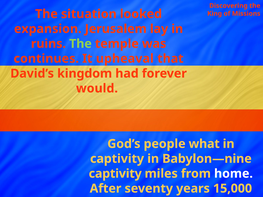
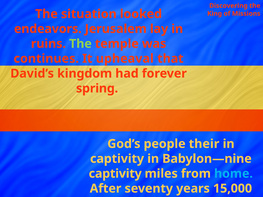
expansion: expansion -> endeavors
would: would -> spring
what: what -> their
home at (233, 174) colour: white -> light blue
